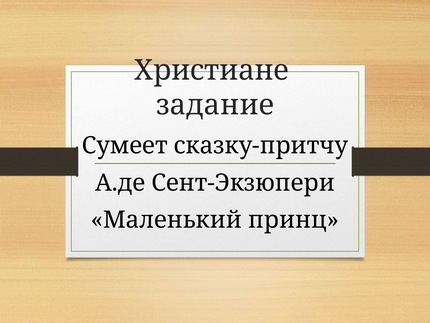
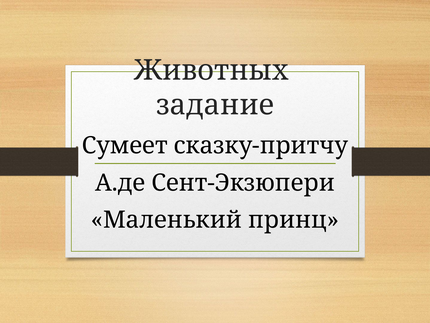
Христиане: Христиане -> Животных
